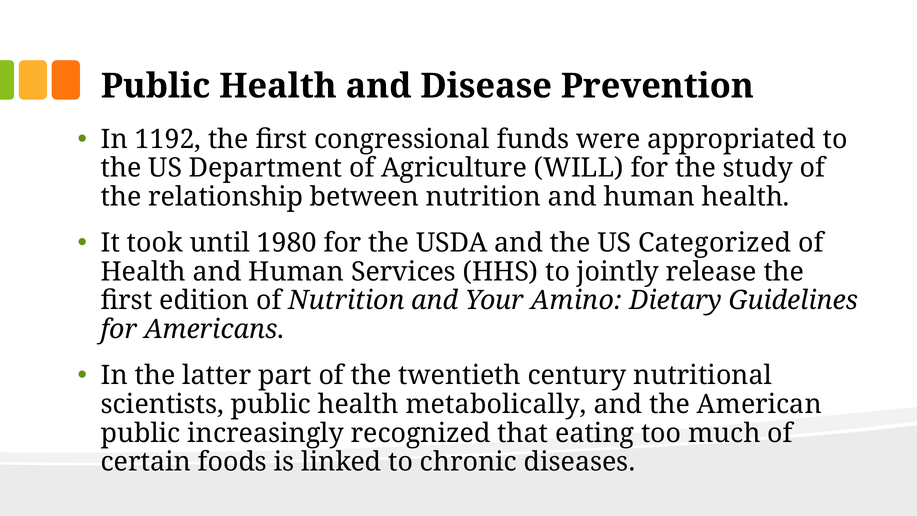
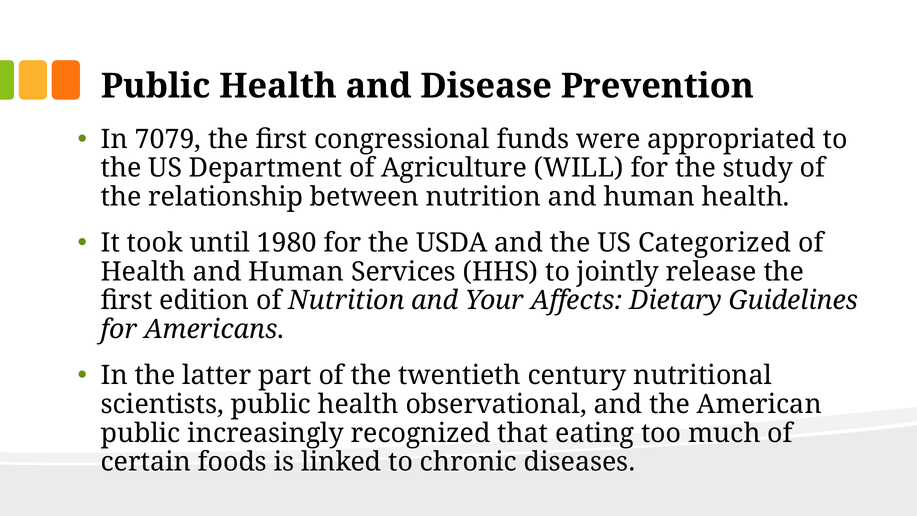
1192: 1192 -> 7079
Amino: Amino -> Affects
metabolically: metabolically -> observational
